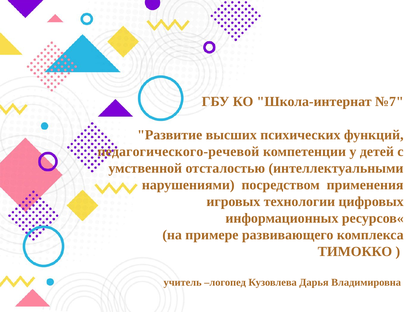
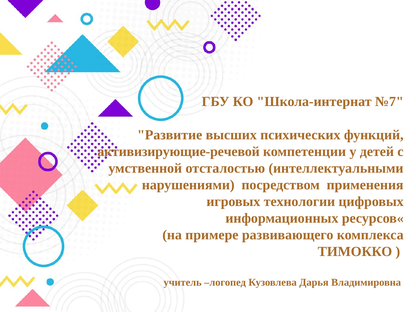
педагогического-речевой: педагогического-речевой -> активизирующие-речевой
